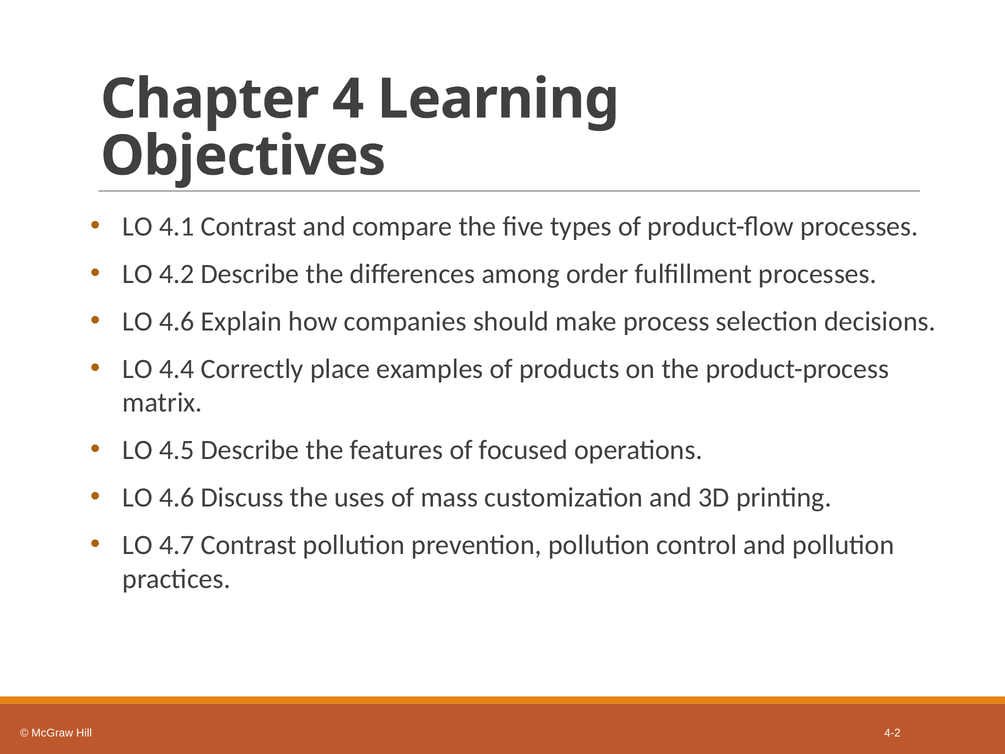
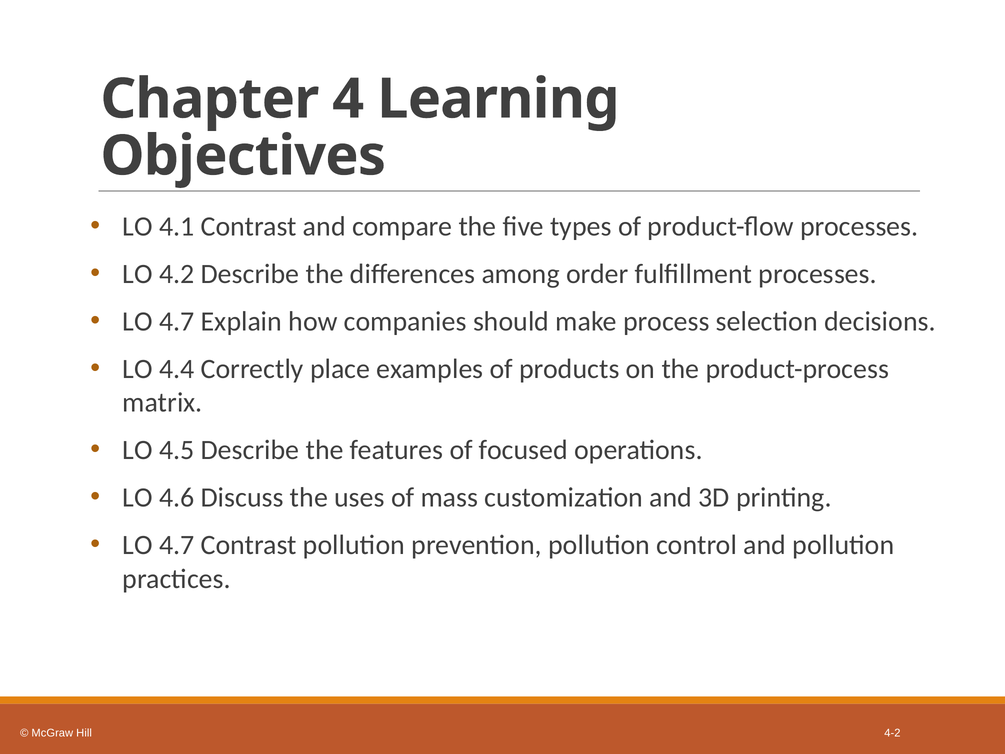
4.6 at (177, 322): 4.6 -> 4.7
